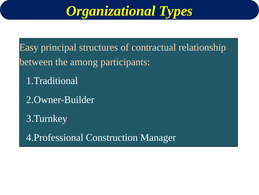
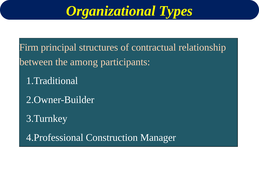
Easy: Easy -> Firm
